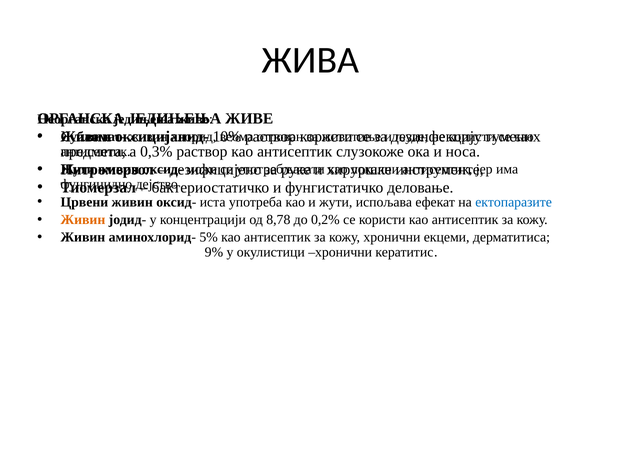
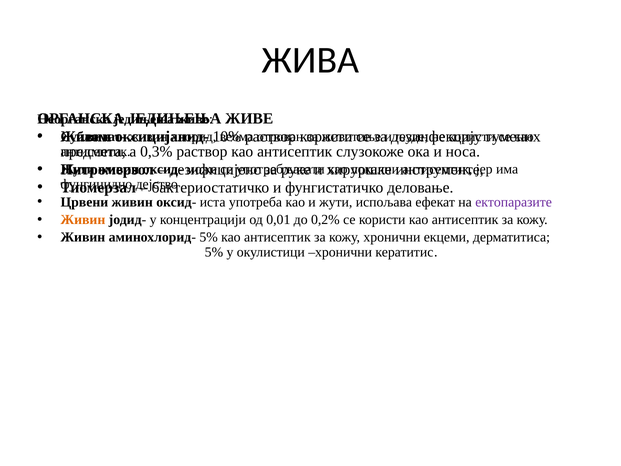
ектопаразите colour: blue -> purple
8,78: 8,78 -> 0,01
9% at (214, 252): 9% -> 5%
